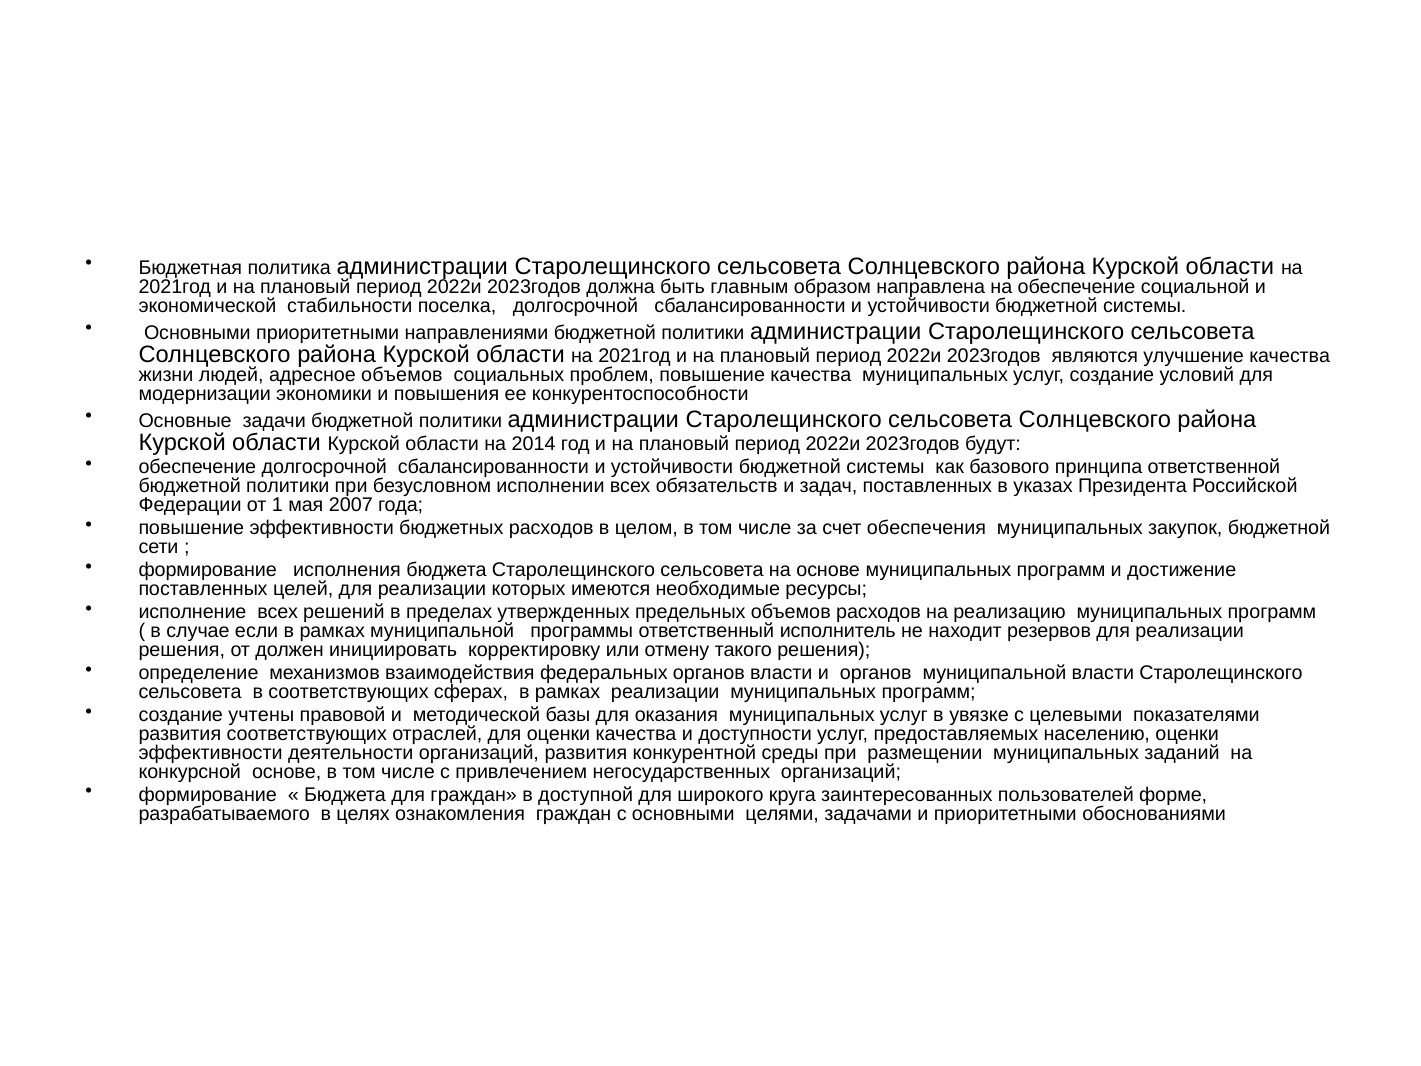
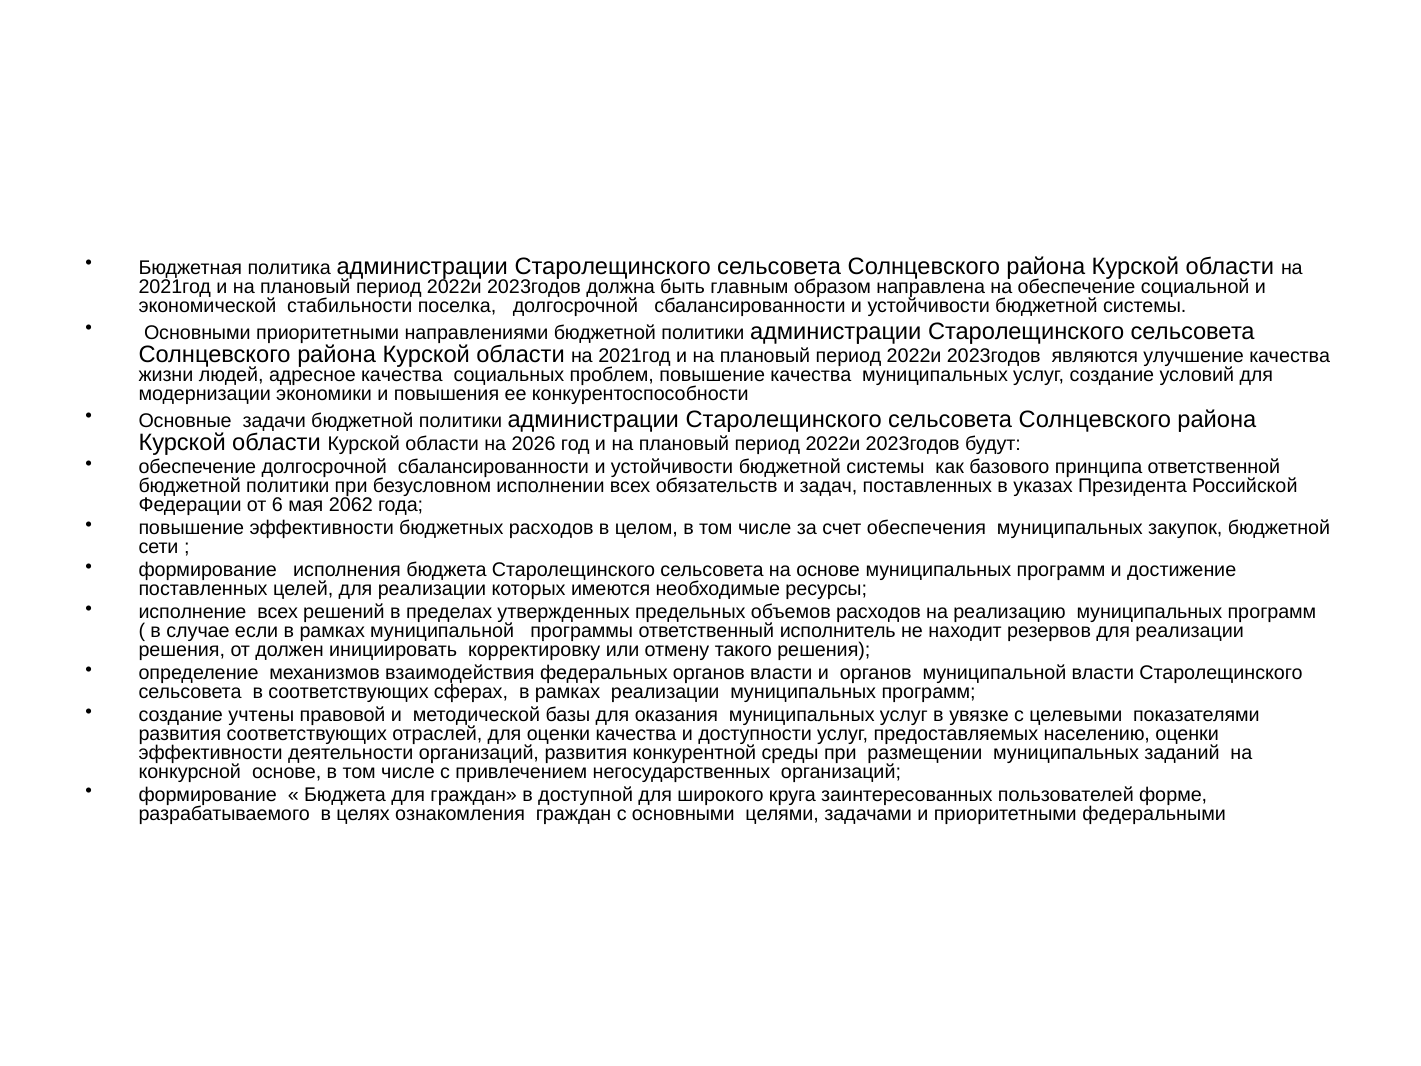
адресное объемов: объемов -> качества
2014: 2014 -> 2026
1: 1 -> 6
2007: 2007 -> 2062
обоснованиями: обоснованиями -> федеральными
